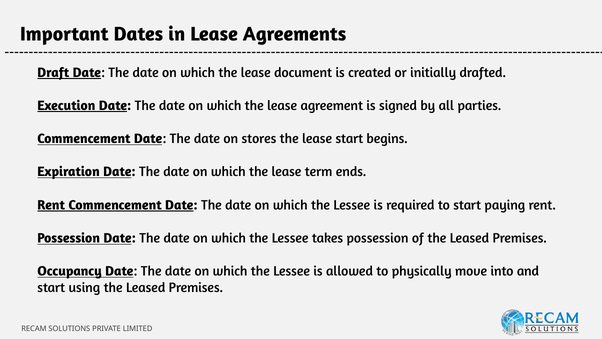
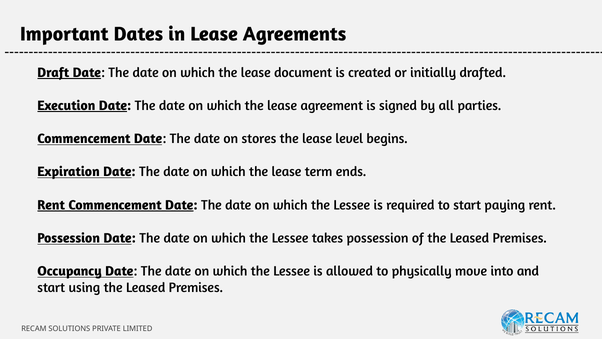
lease start: start -> level
